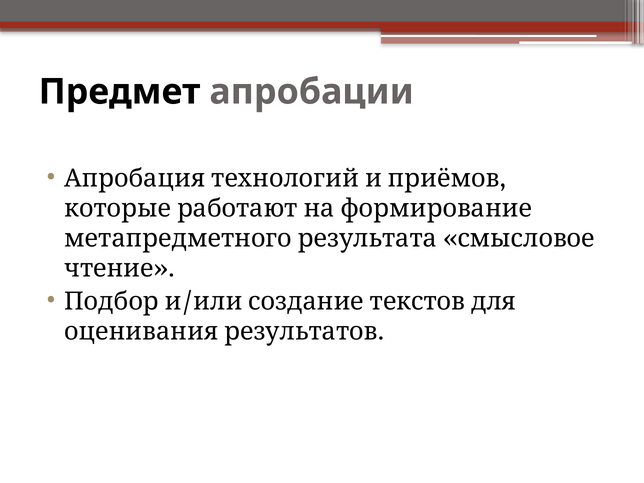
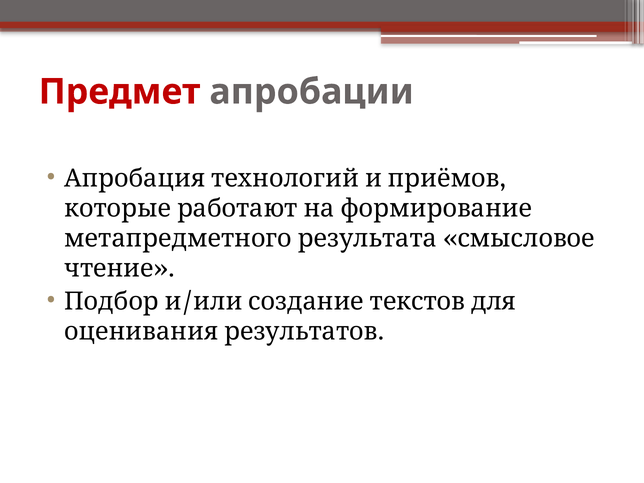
Предмет colour: black -> red
